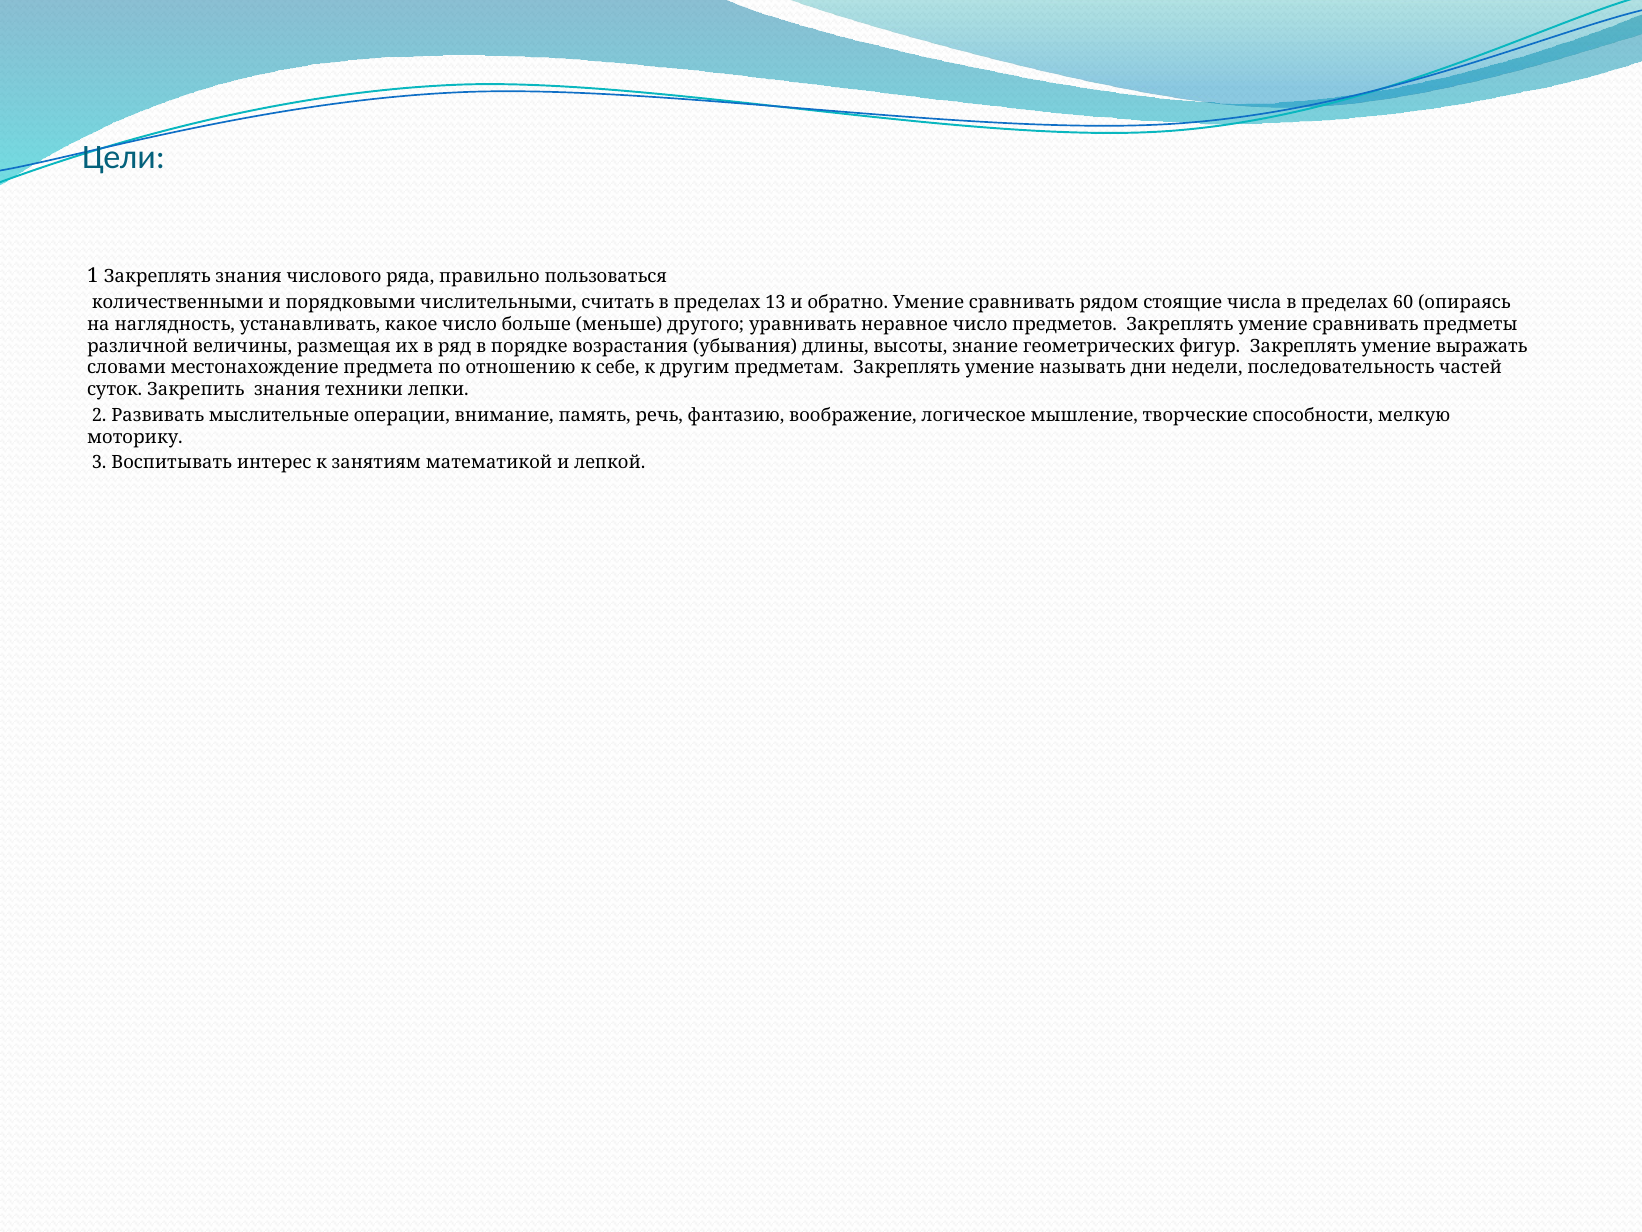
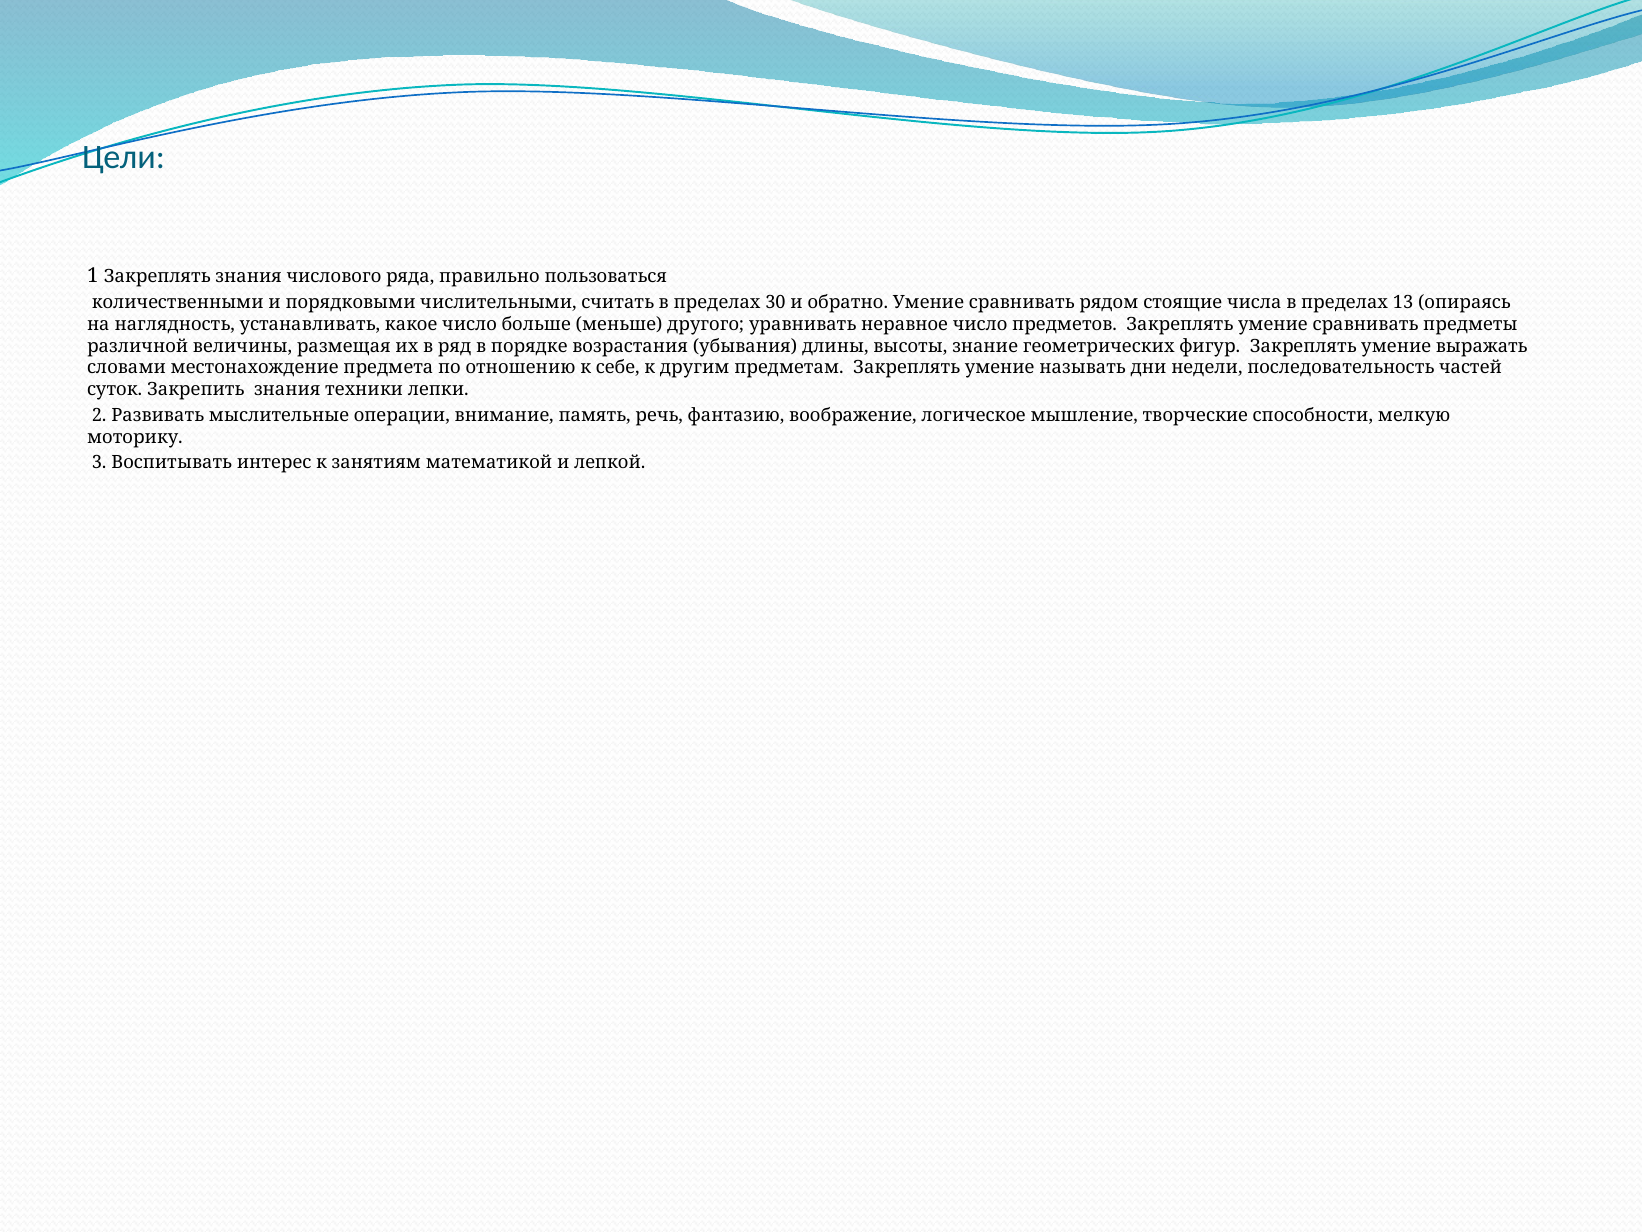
13: 13 -> 30
60: 60 -> 13
